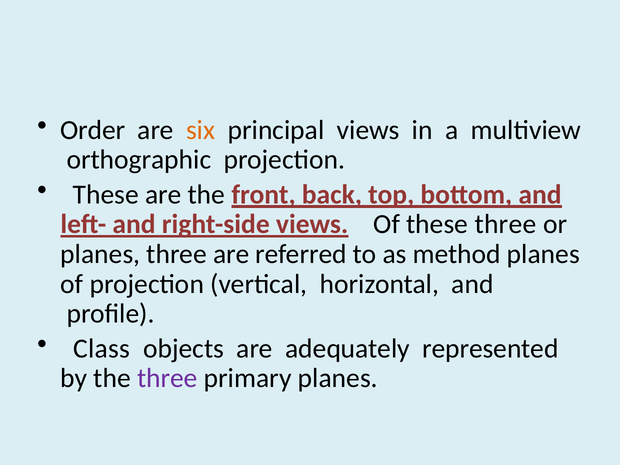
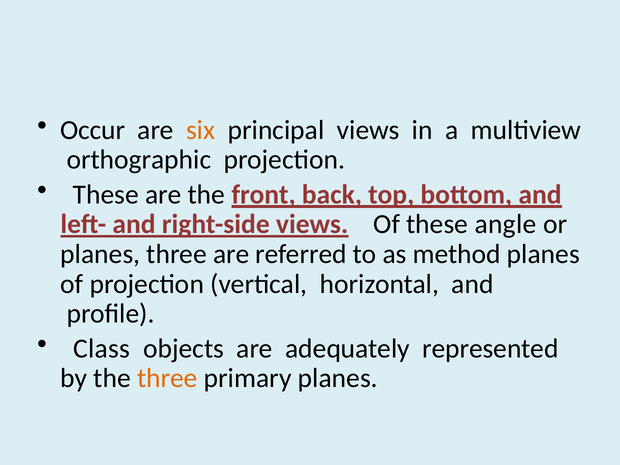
Order: Order -> Occur
these three: three -> angle
three at (167, 378) colour: purple -> orange
